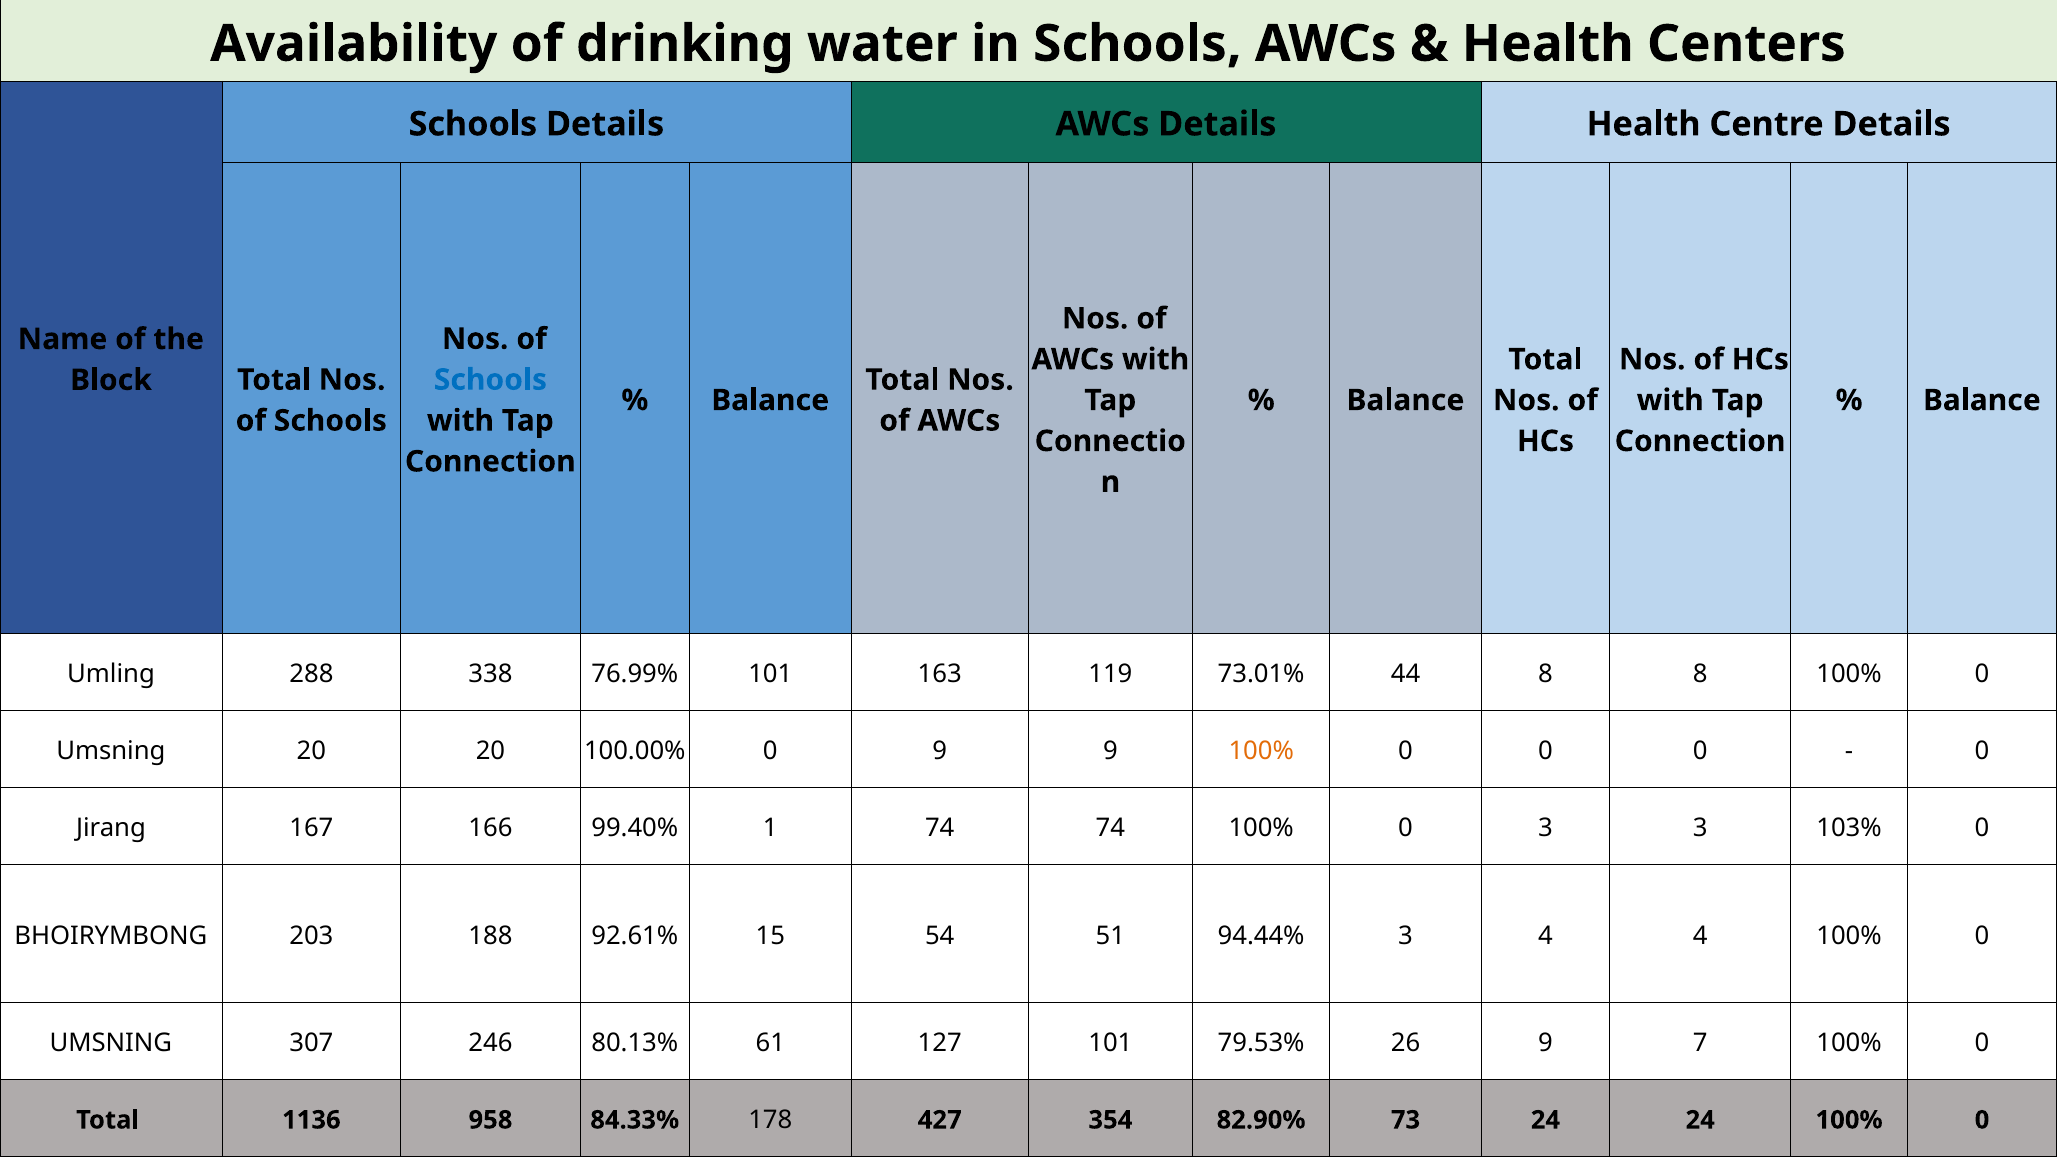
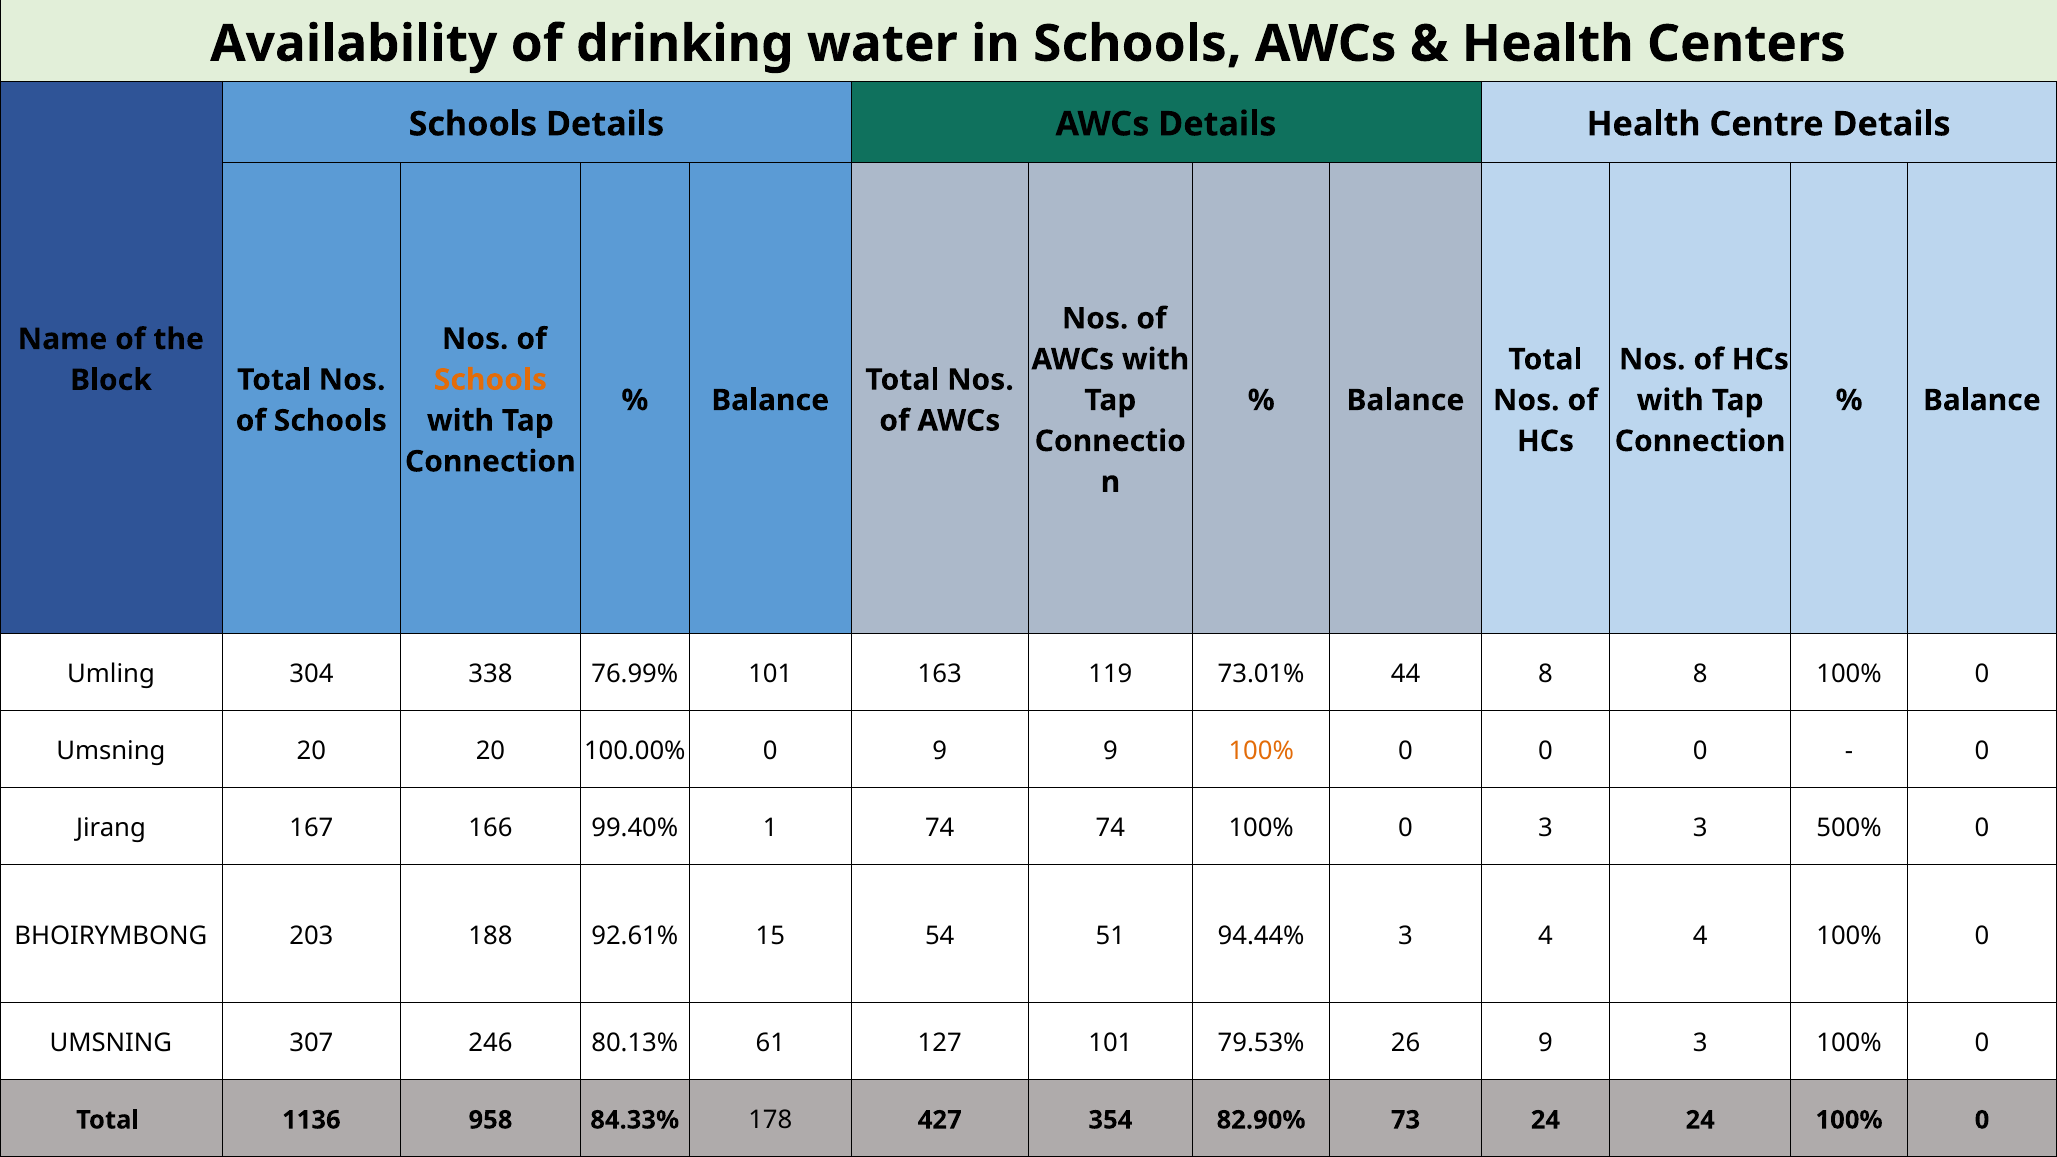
Schools at (490, 380) colour: blue -> orange
288: 288 -> 304
103%: 103% -> 500%
9 7: 7 -> 3
